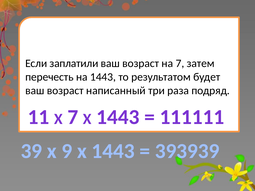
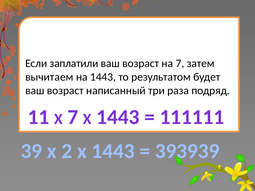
перечесть: перечесть -> вычитаем
9: 9 -> 2
